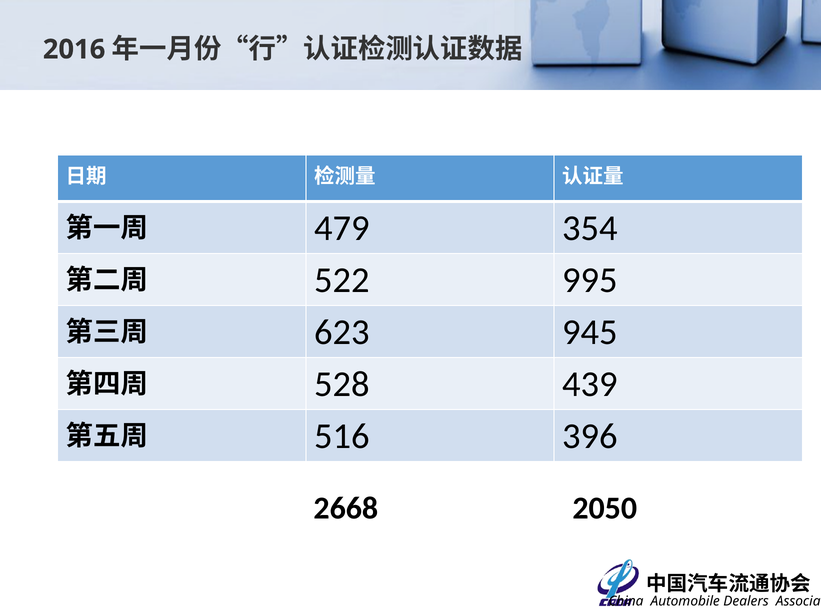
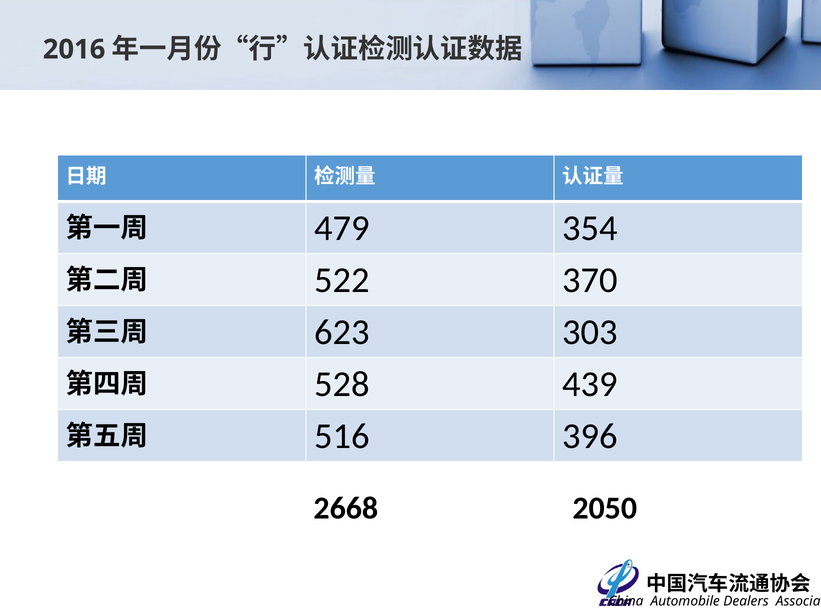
995: 995 -> 370
945: 945 -> 303
